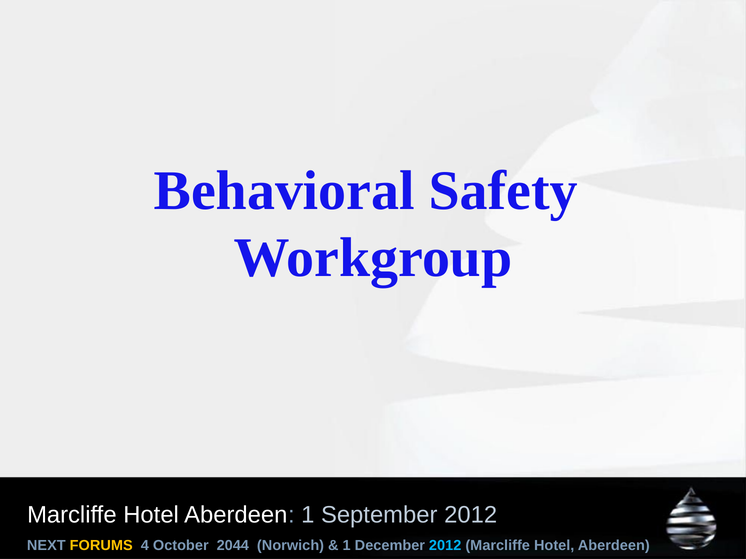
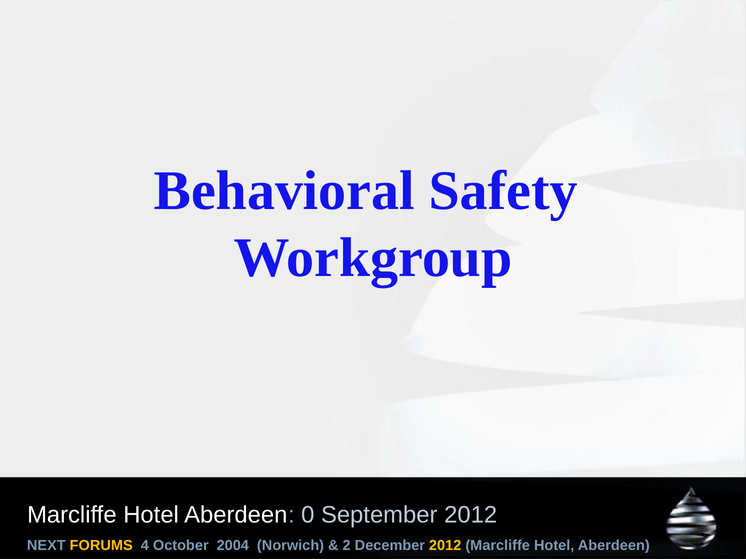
Aberdeen 1: 1 -> 0
2044: 2044 -> 2004
1 at (347, 546): 1 -> 2
2012 at (445, 546) colour: light blue -> yellow
